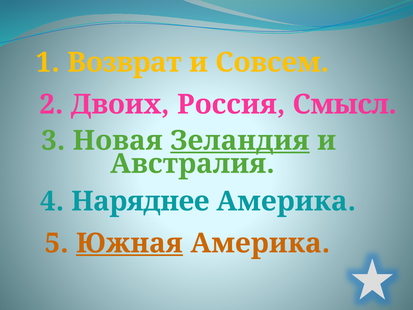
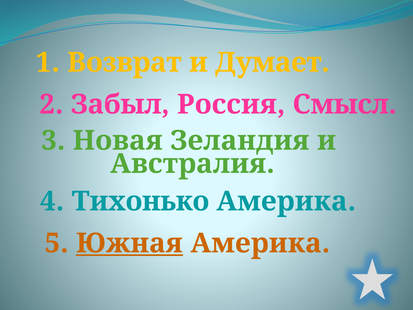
Совсем: Совсем -> Думает
Двоих: Двоих -> Забыл
Зеландия underline: present -> none
Наряднее: Наряднее -> Тихонько
